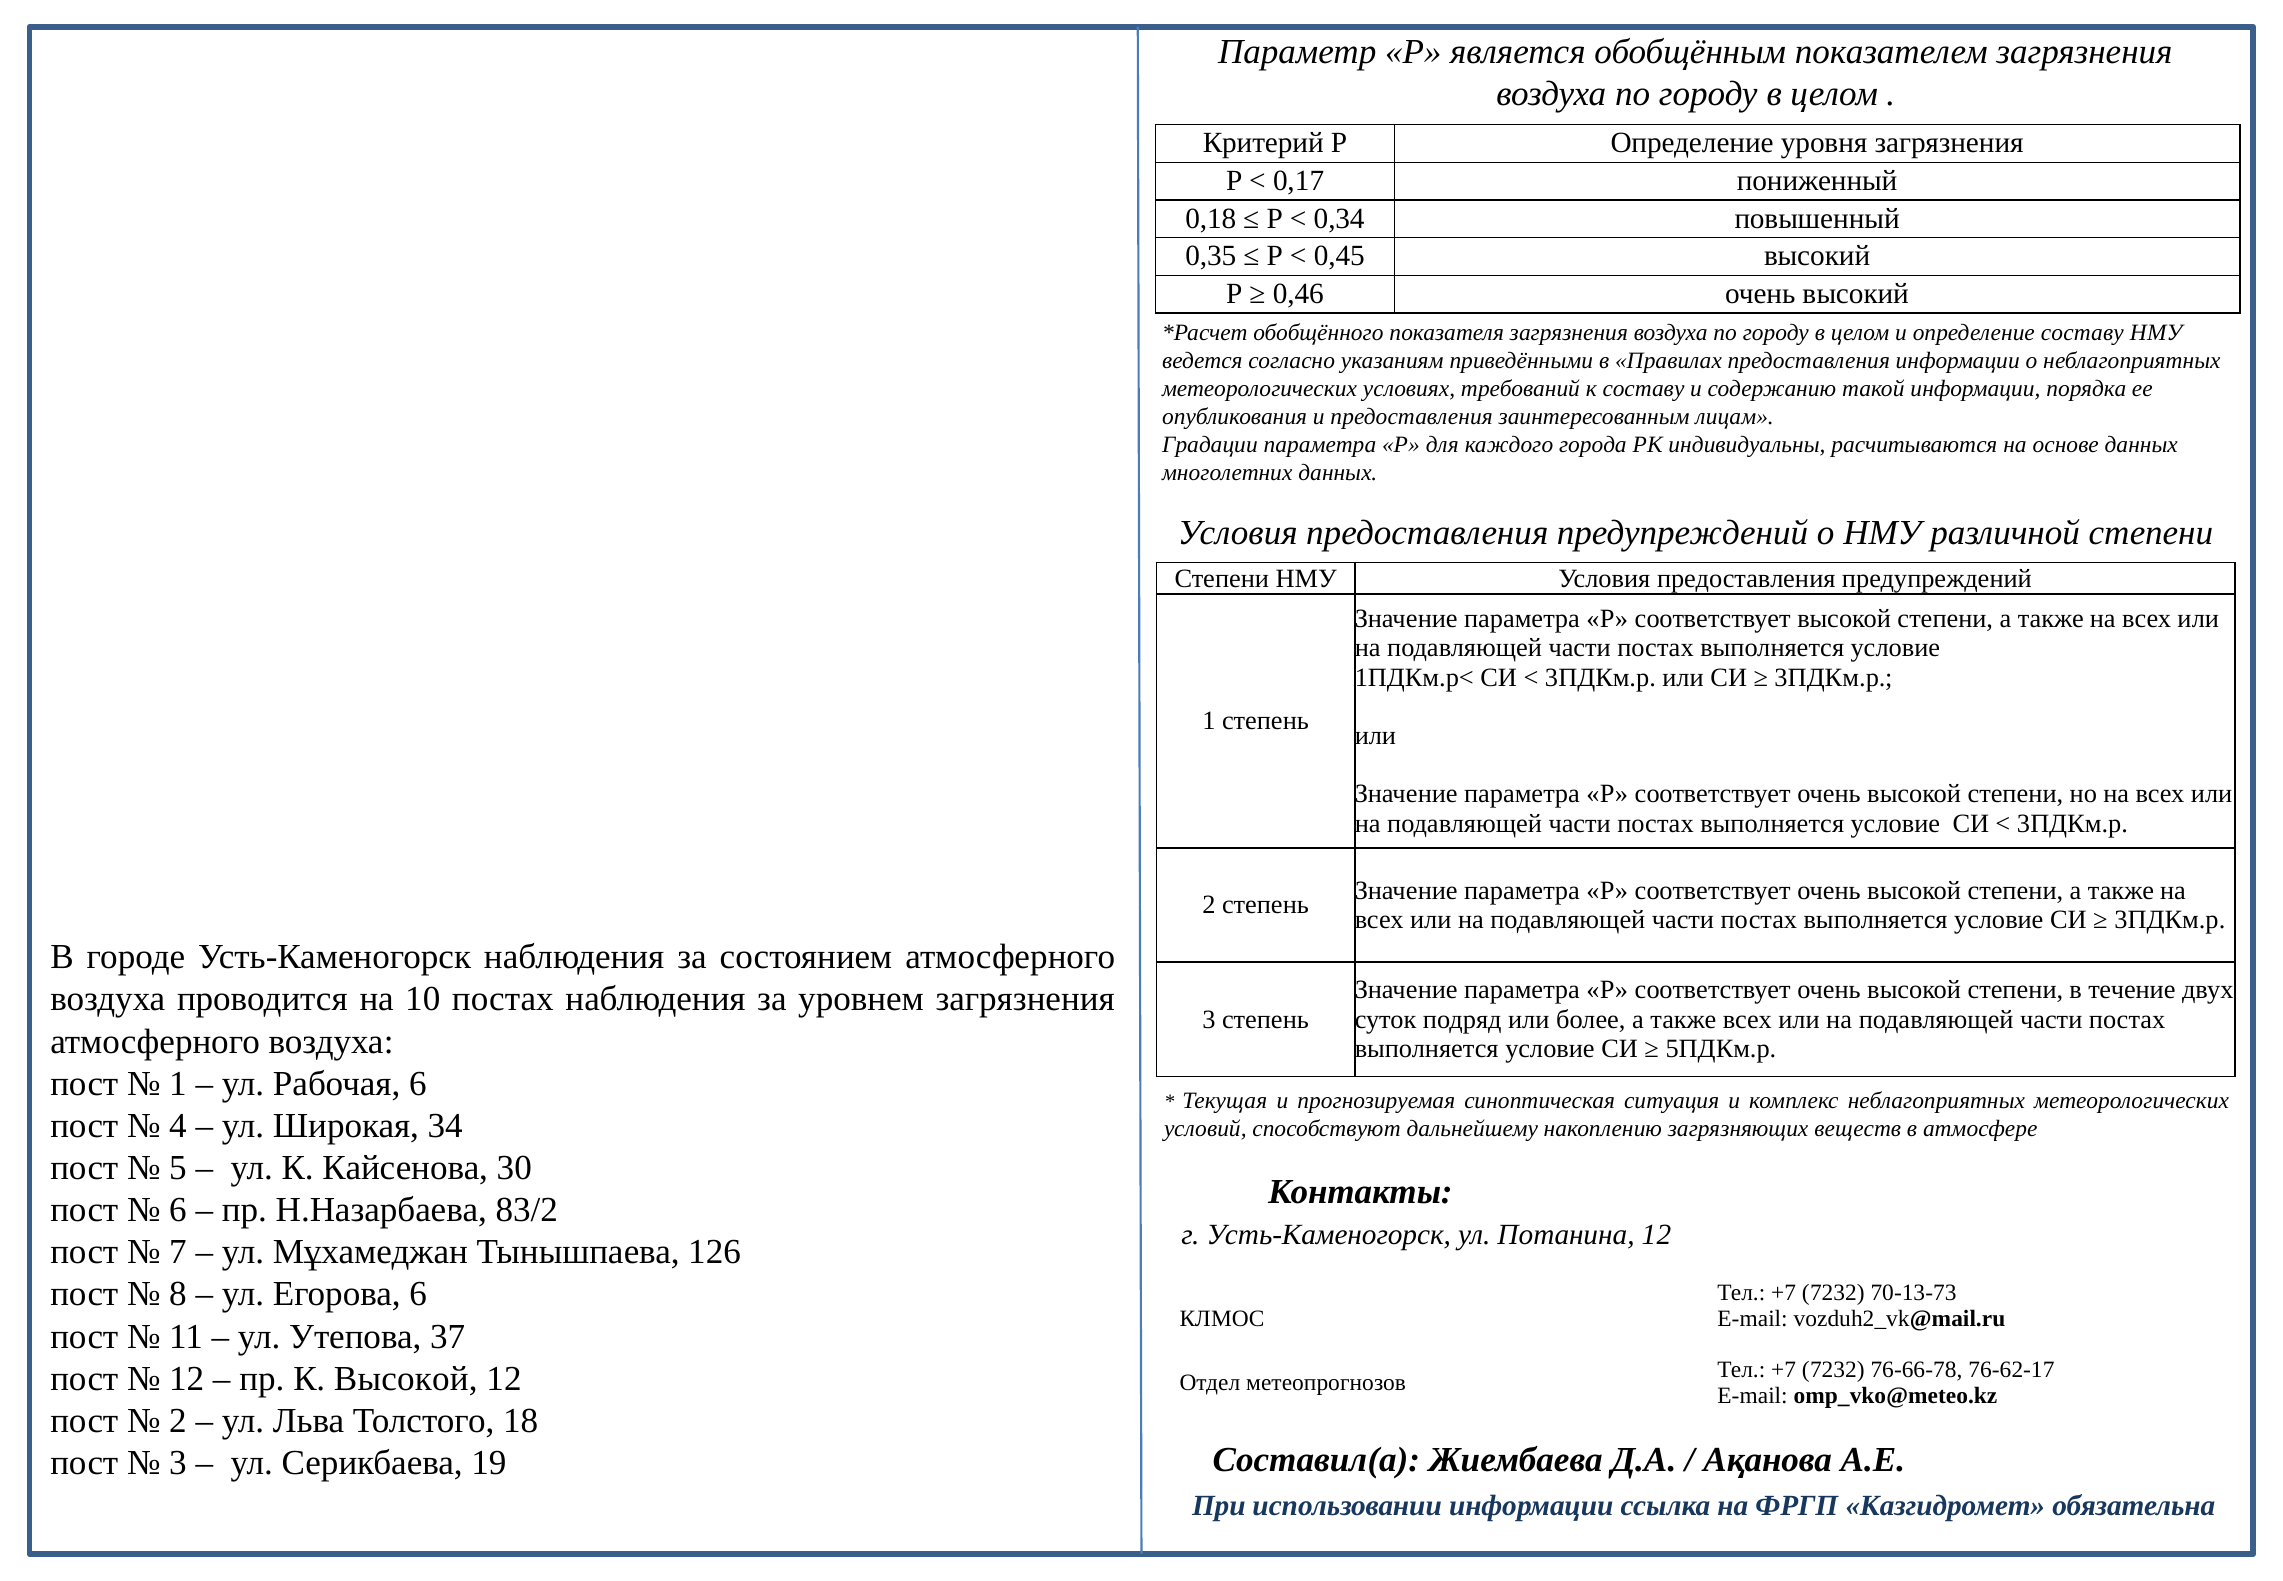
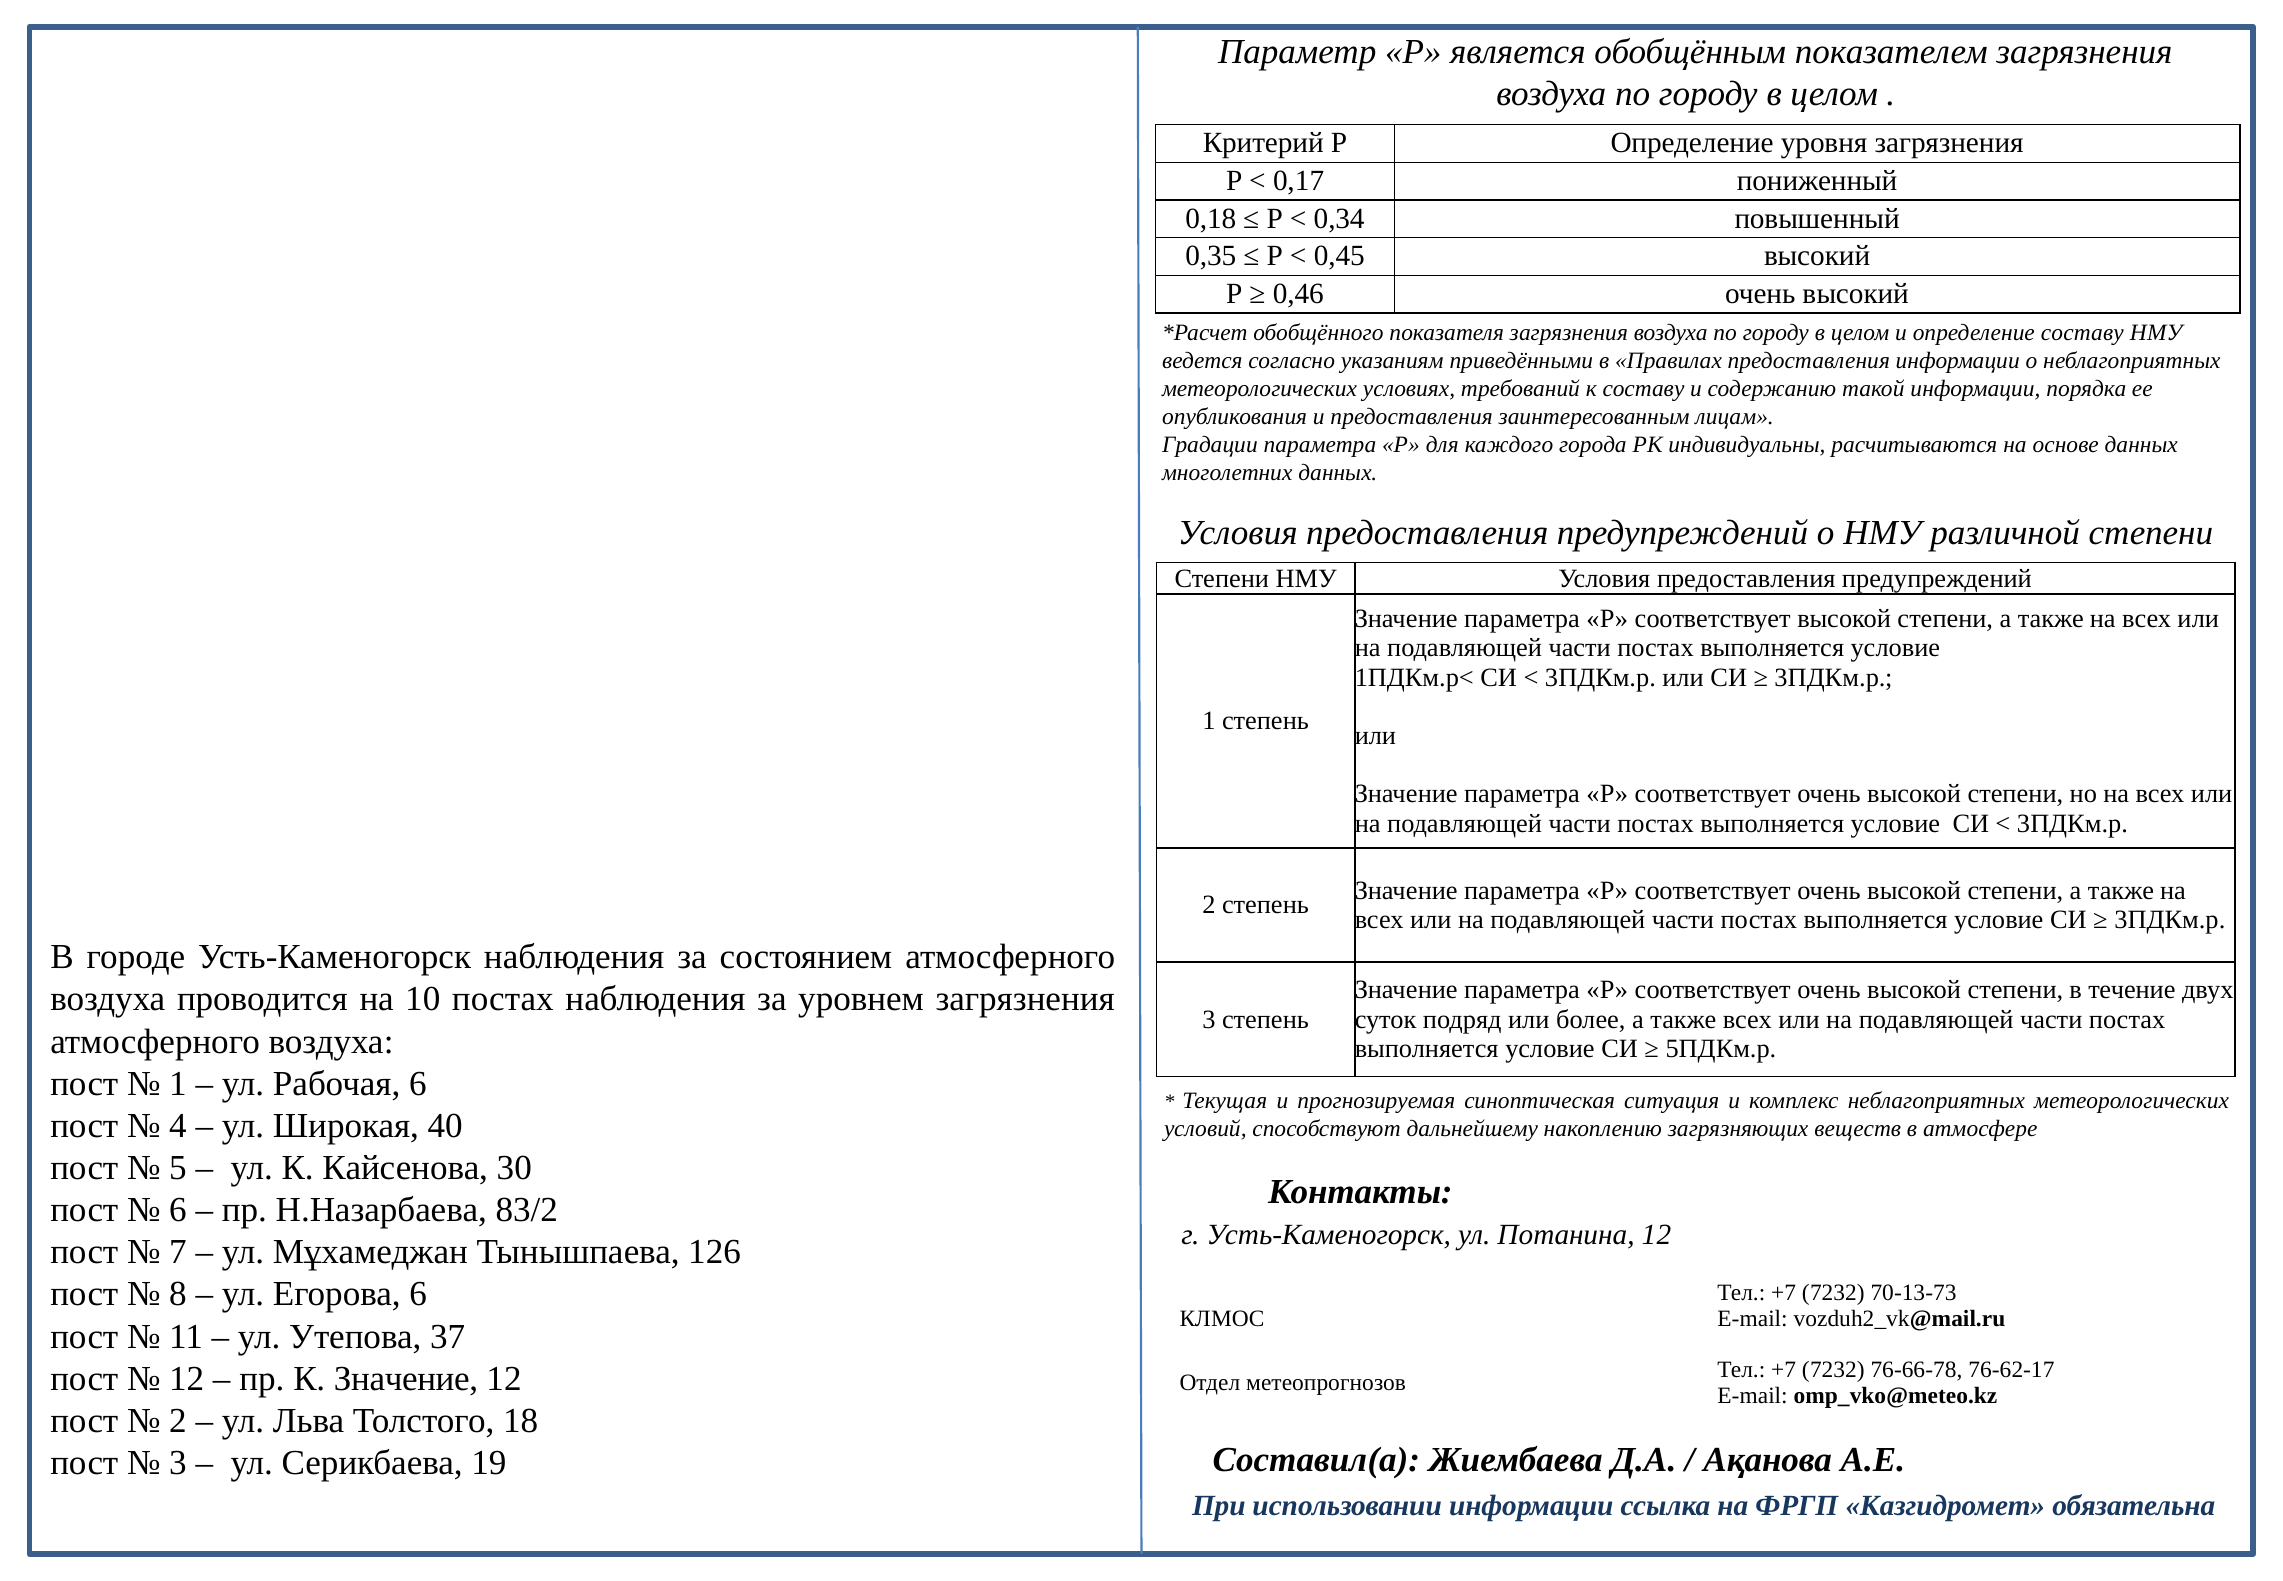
34: 34 -> 40
К Высокой: Высокой -> Значение
